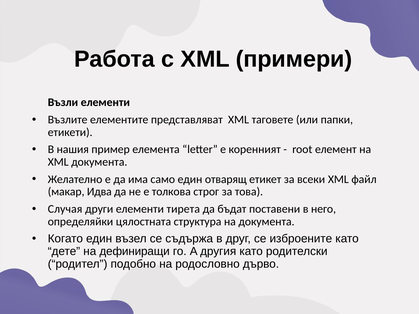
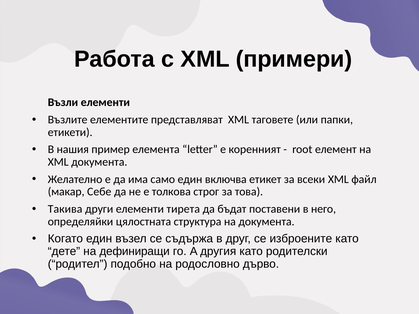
отварящ: отварящ -> включва
Идва: Идва -> Себе
Случая: Случая -> Такива
